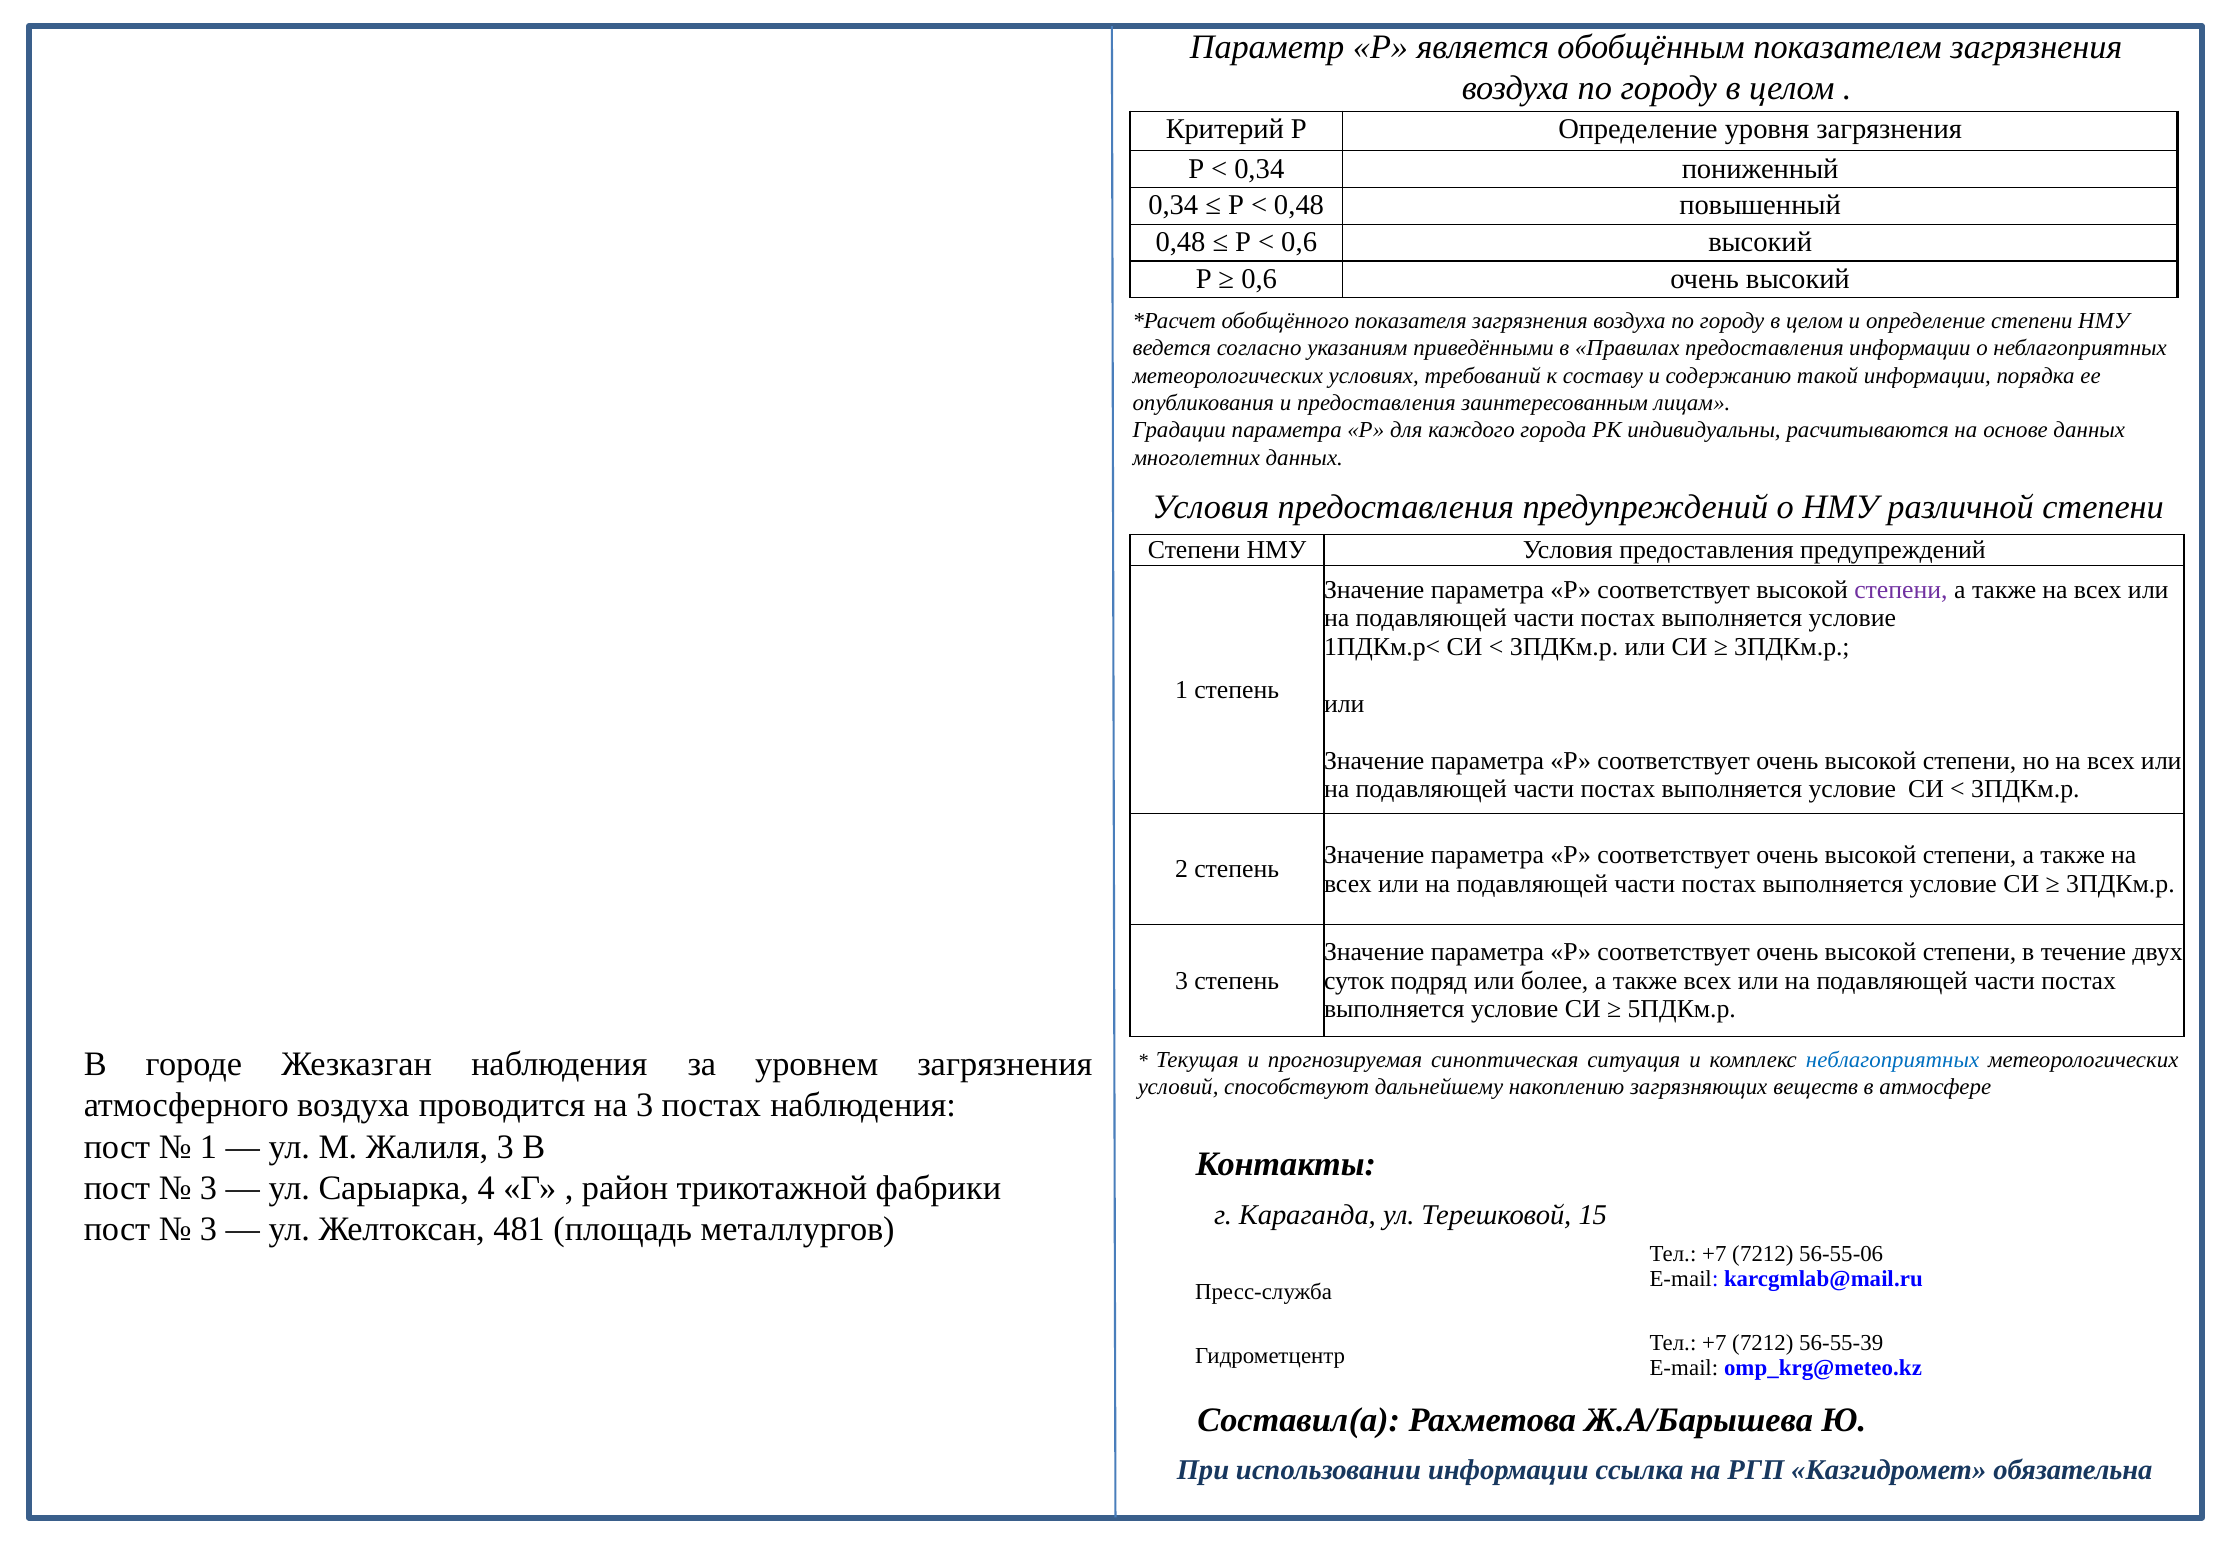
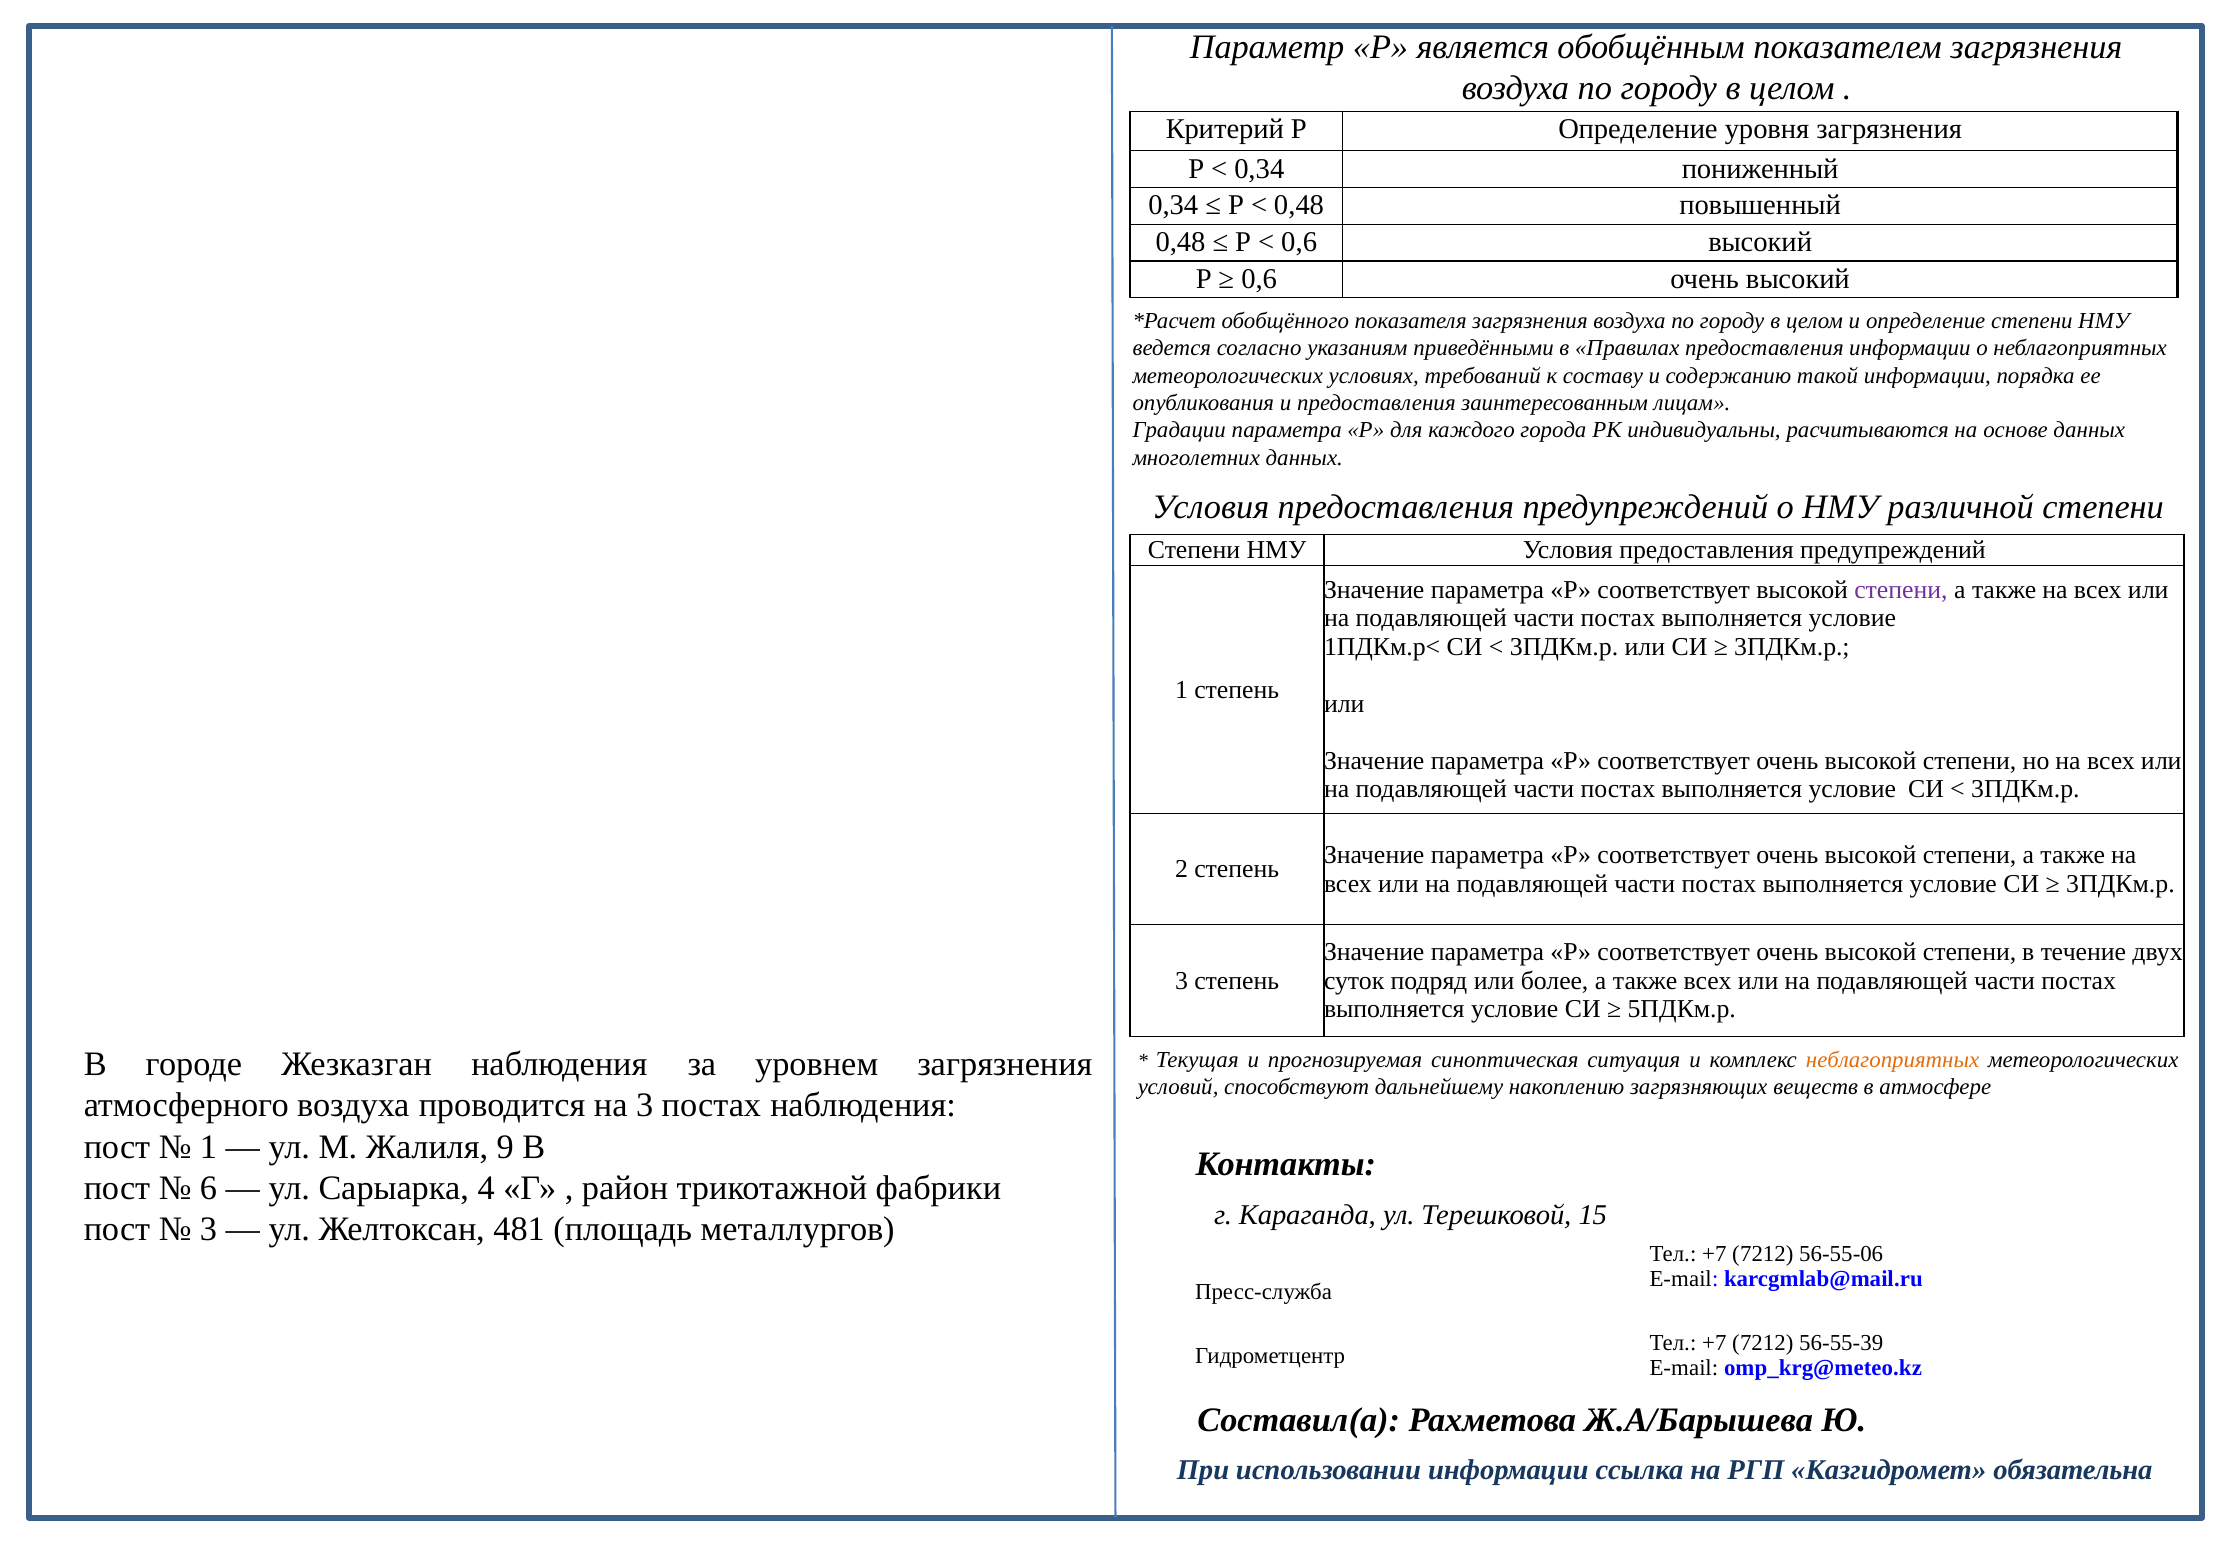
неблагоприятных at (1893, 1060) colour: blue -> orange
Жалиля 3: 3 -> 9
3 at (209, 1188): 3 -> 6
